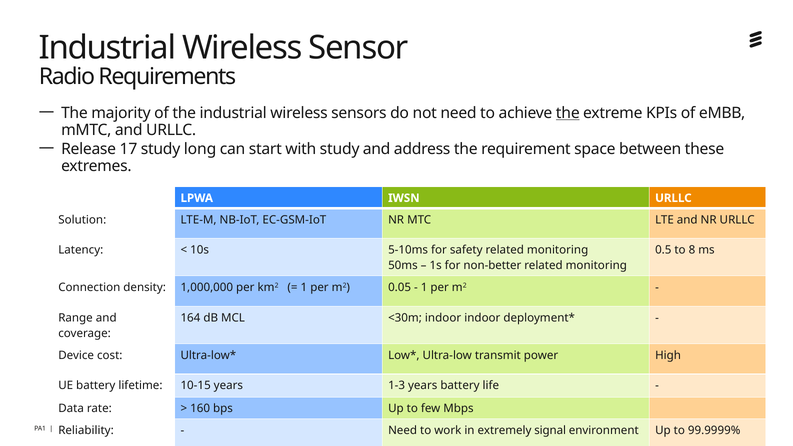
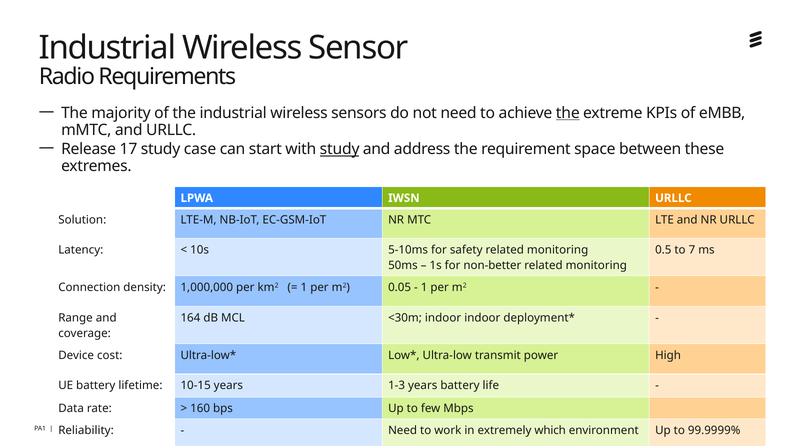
long: long -> case
study at (340, 149) underline: none -> present
8: 8 -> 7
signal: signal -> which
